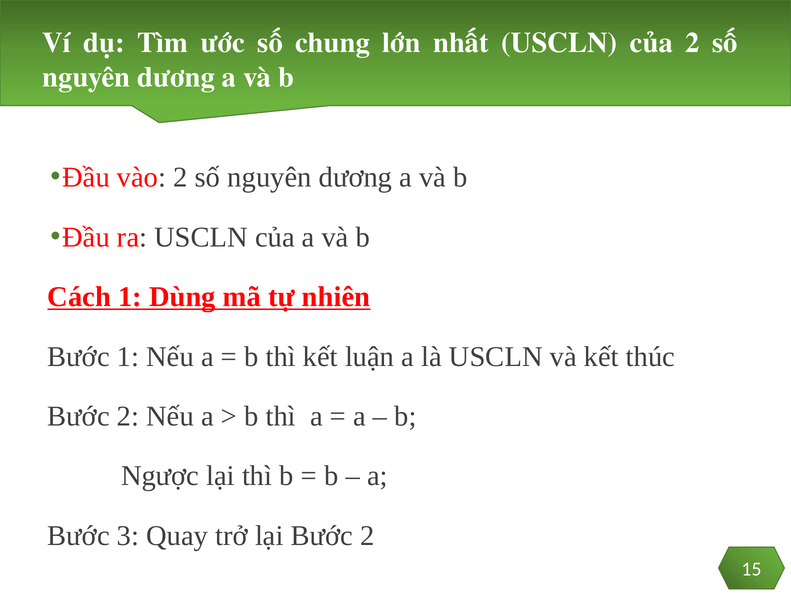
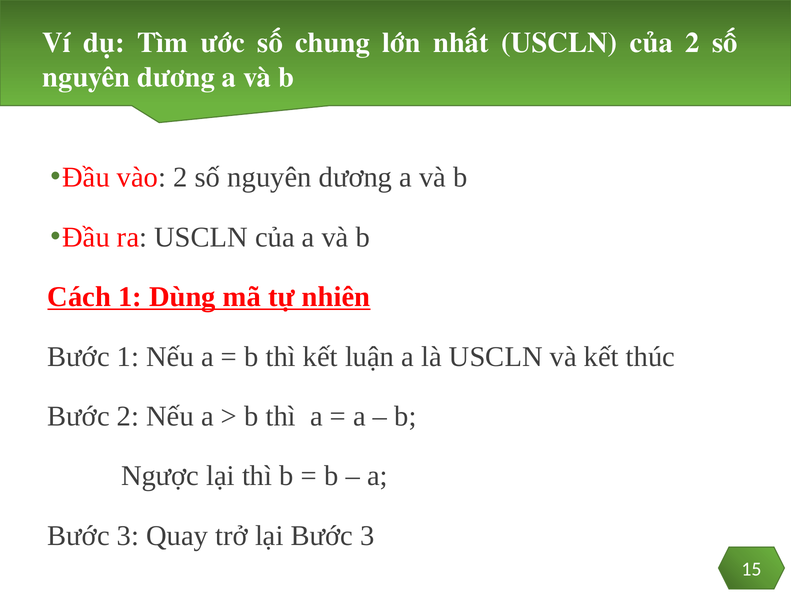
lại Bước 2: 2 -> 3
